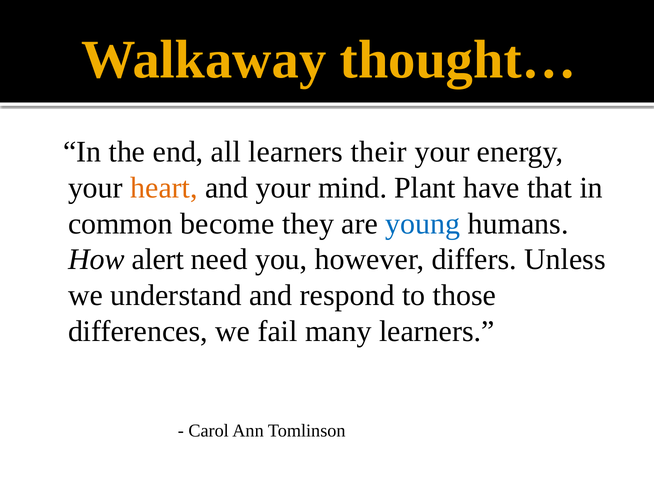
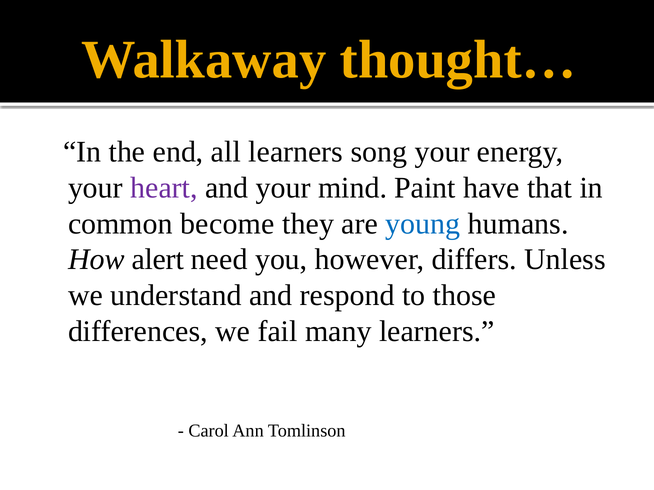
their: their -> song
heart colour: orange -> purple
Plant: Plant -> Paint
